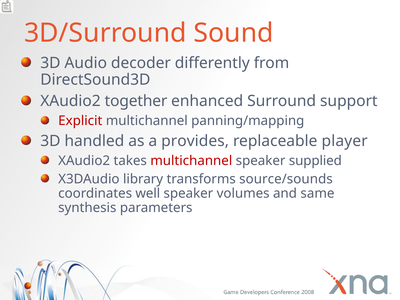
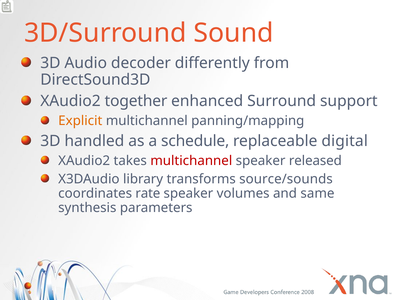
Explicit colour: red -> orange
provides: provides -> schedule
player: player -> digital
supplied: supplied -> released
well: well -> rate
